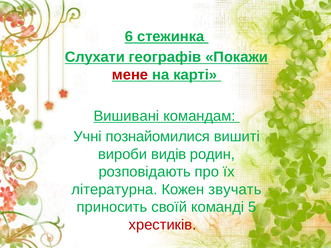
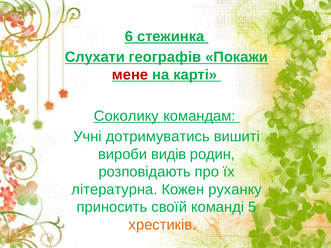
Вишивані: Вишивані -> Соколику
познайомилися: познайомилися -> дотримуватись
звучать: звучать -> руханку
хрестиків colour: red -> orange
